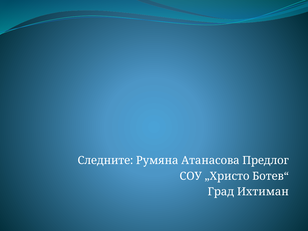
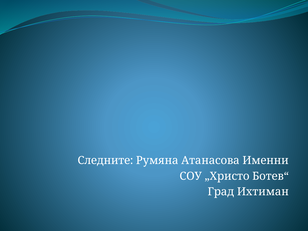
Предлог: Предлог -> Именни
